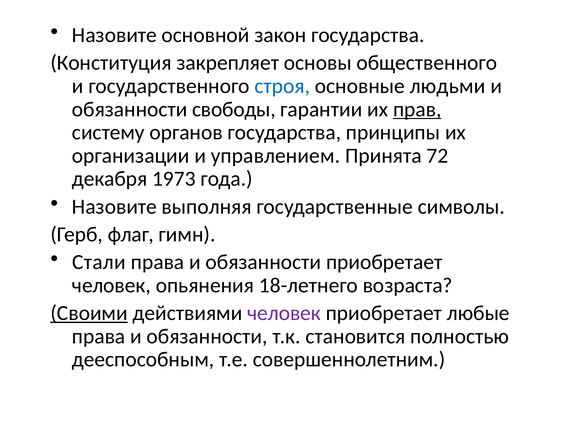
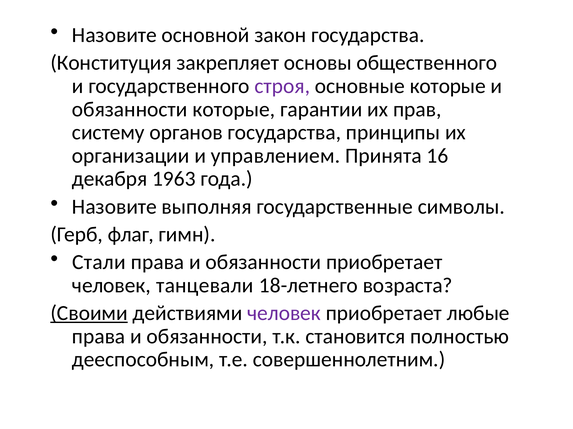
строя colour: blue -> purple
основные людьми: людьми -> которые
обязанности свободы: свободы -> которые
прав underline: present -> none
72: 72 -> 16
1973: 1973 -> 1963
опьянения: опьянения -> танцевали
